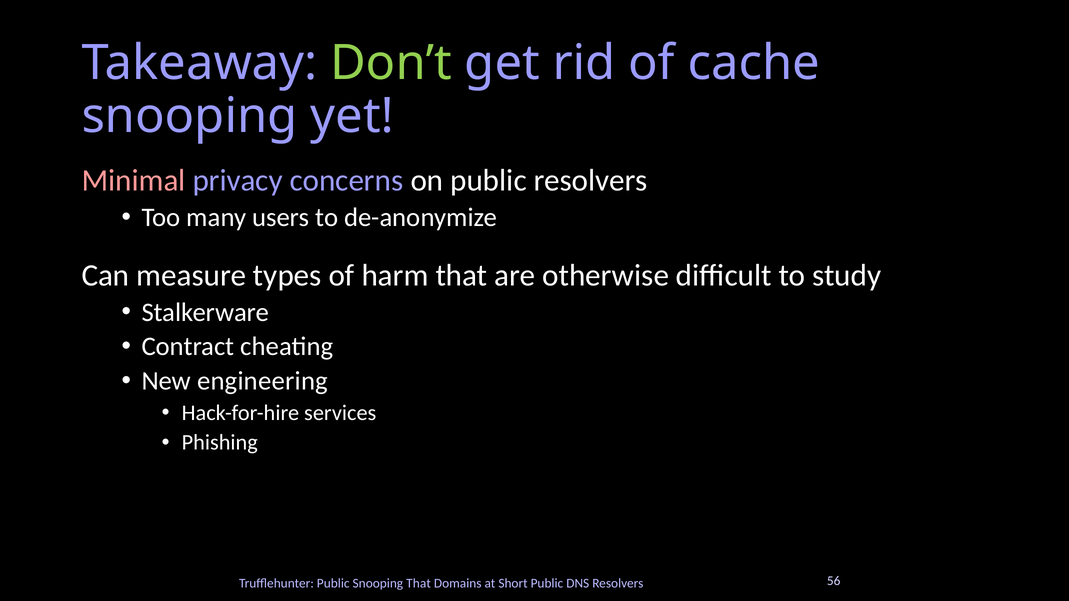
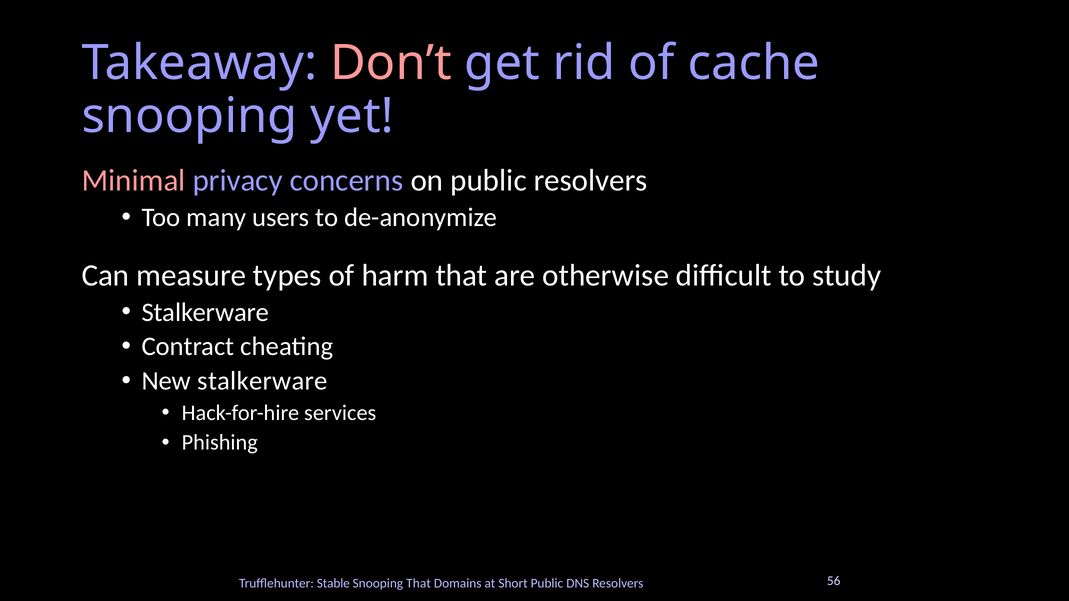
Don’t colour: light green -> pink
New engineering: engineering -> stalkerware
Trufflehunter Public: Public -> Stable
